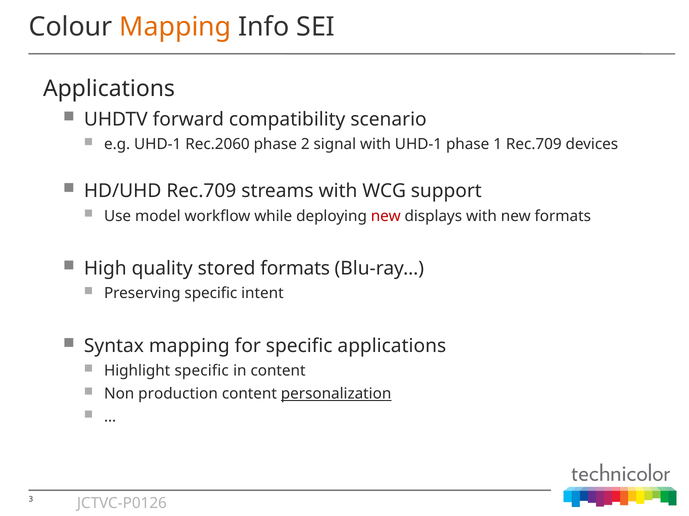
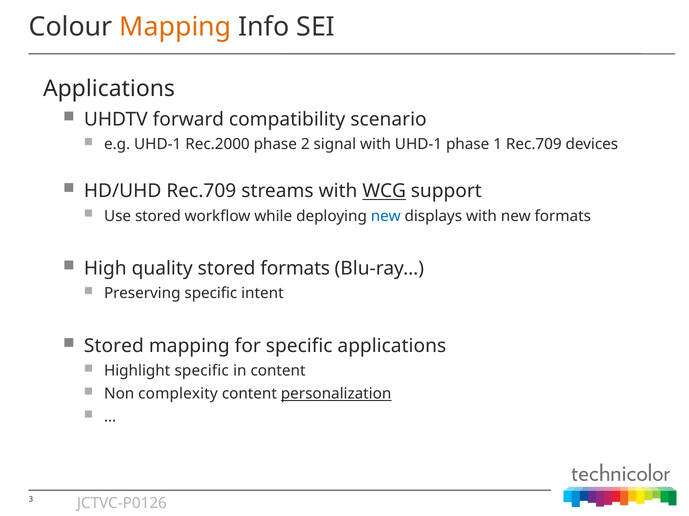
Rec.2060: Rec.2060 -> Rec.2000
WCG underline: none -> present
Use model: model -> stored
new at (386, 216) colour: red -> blue
Syntax at (114, 346): Syntax -> Stored
production: production -> complexity
